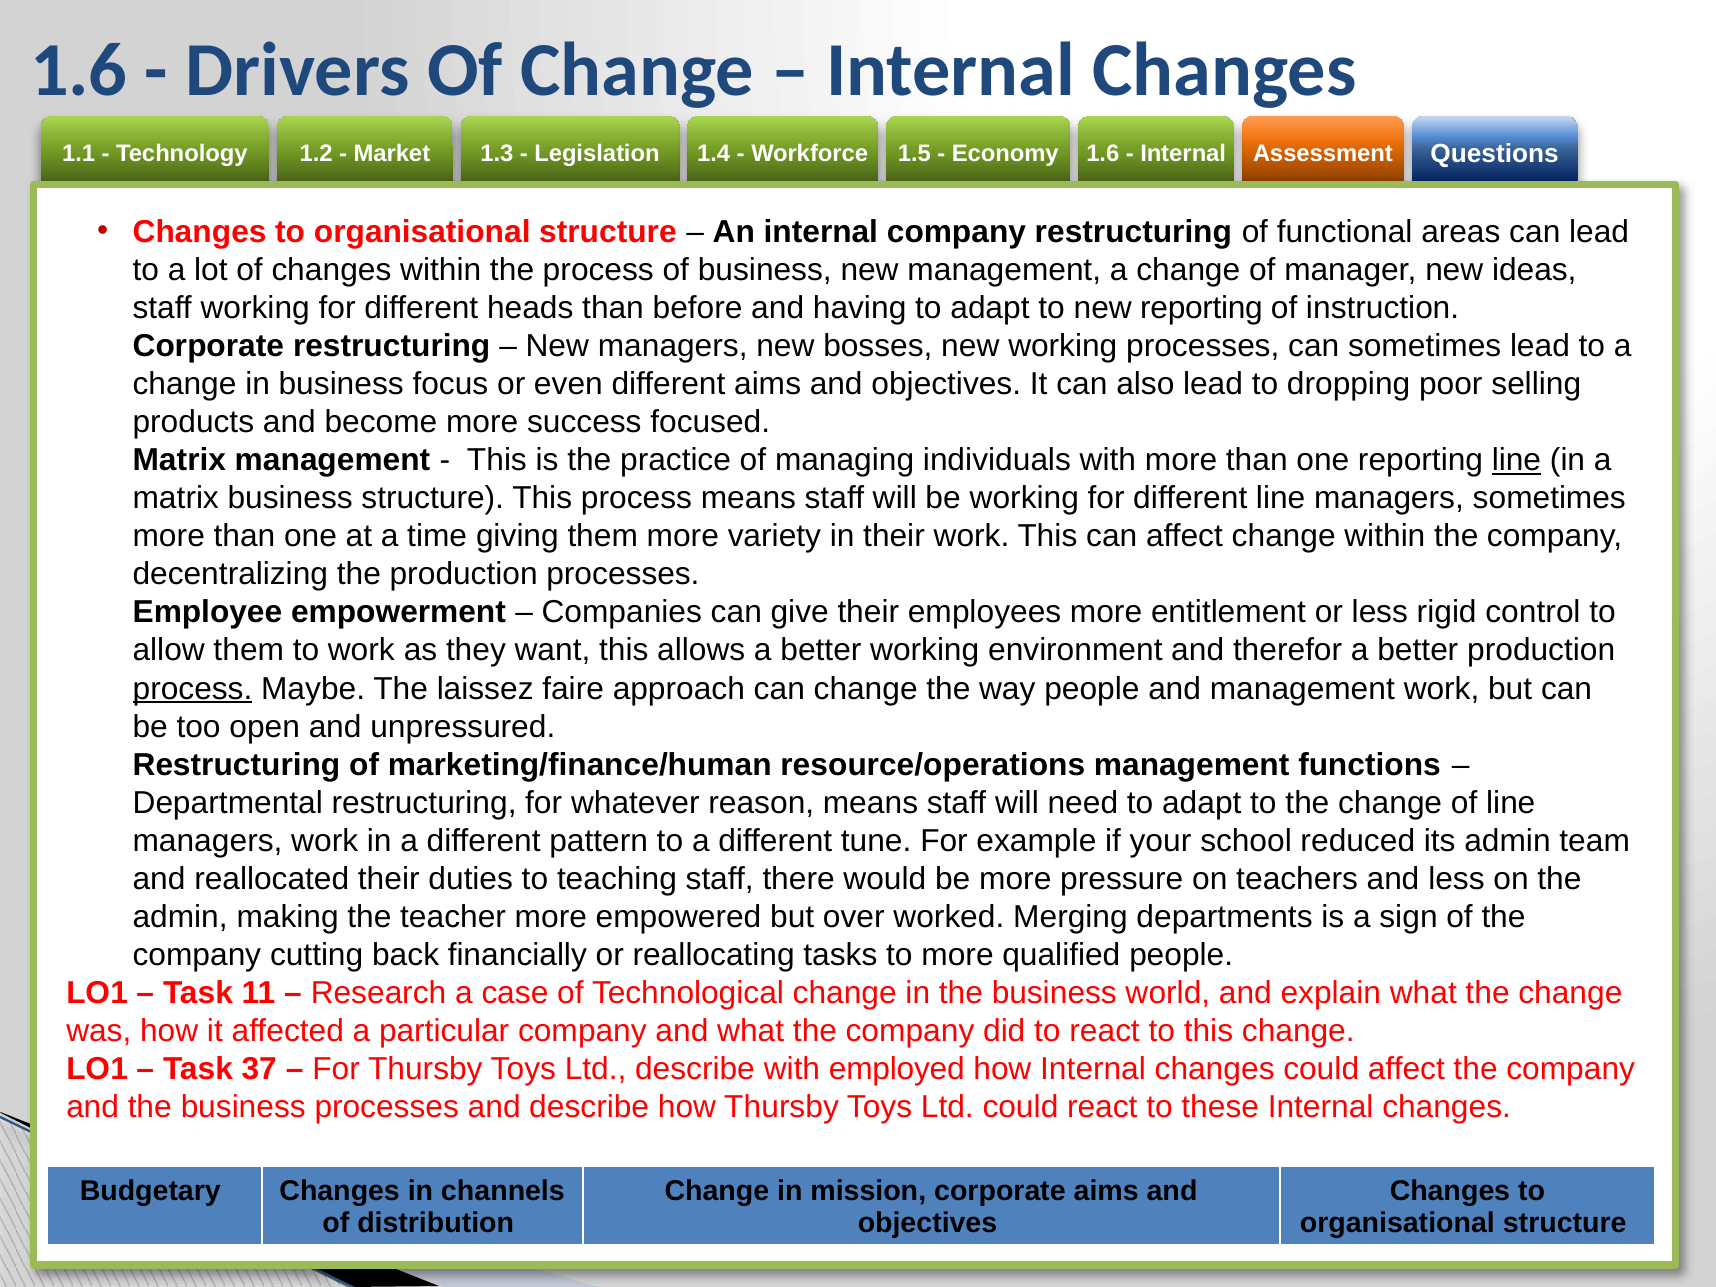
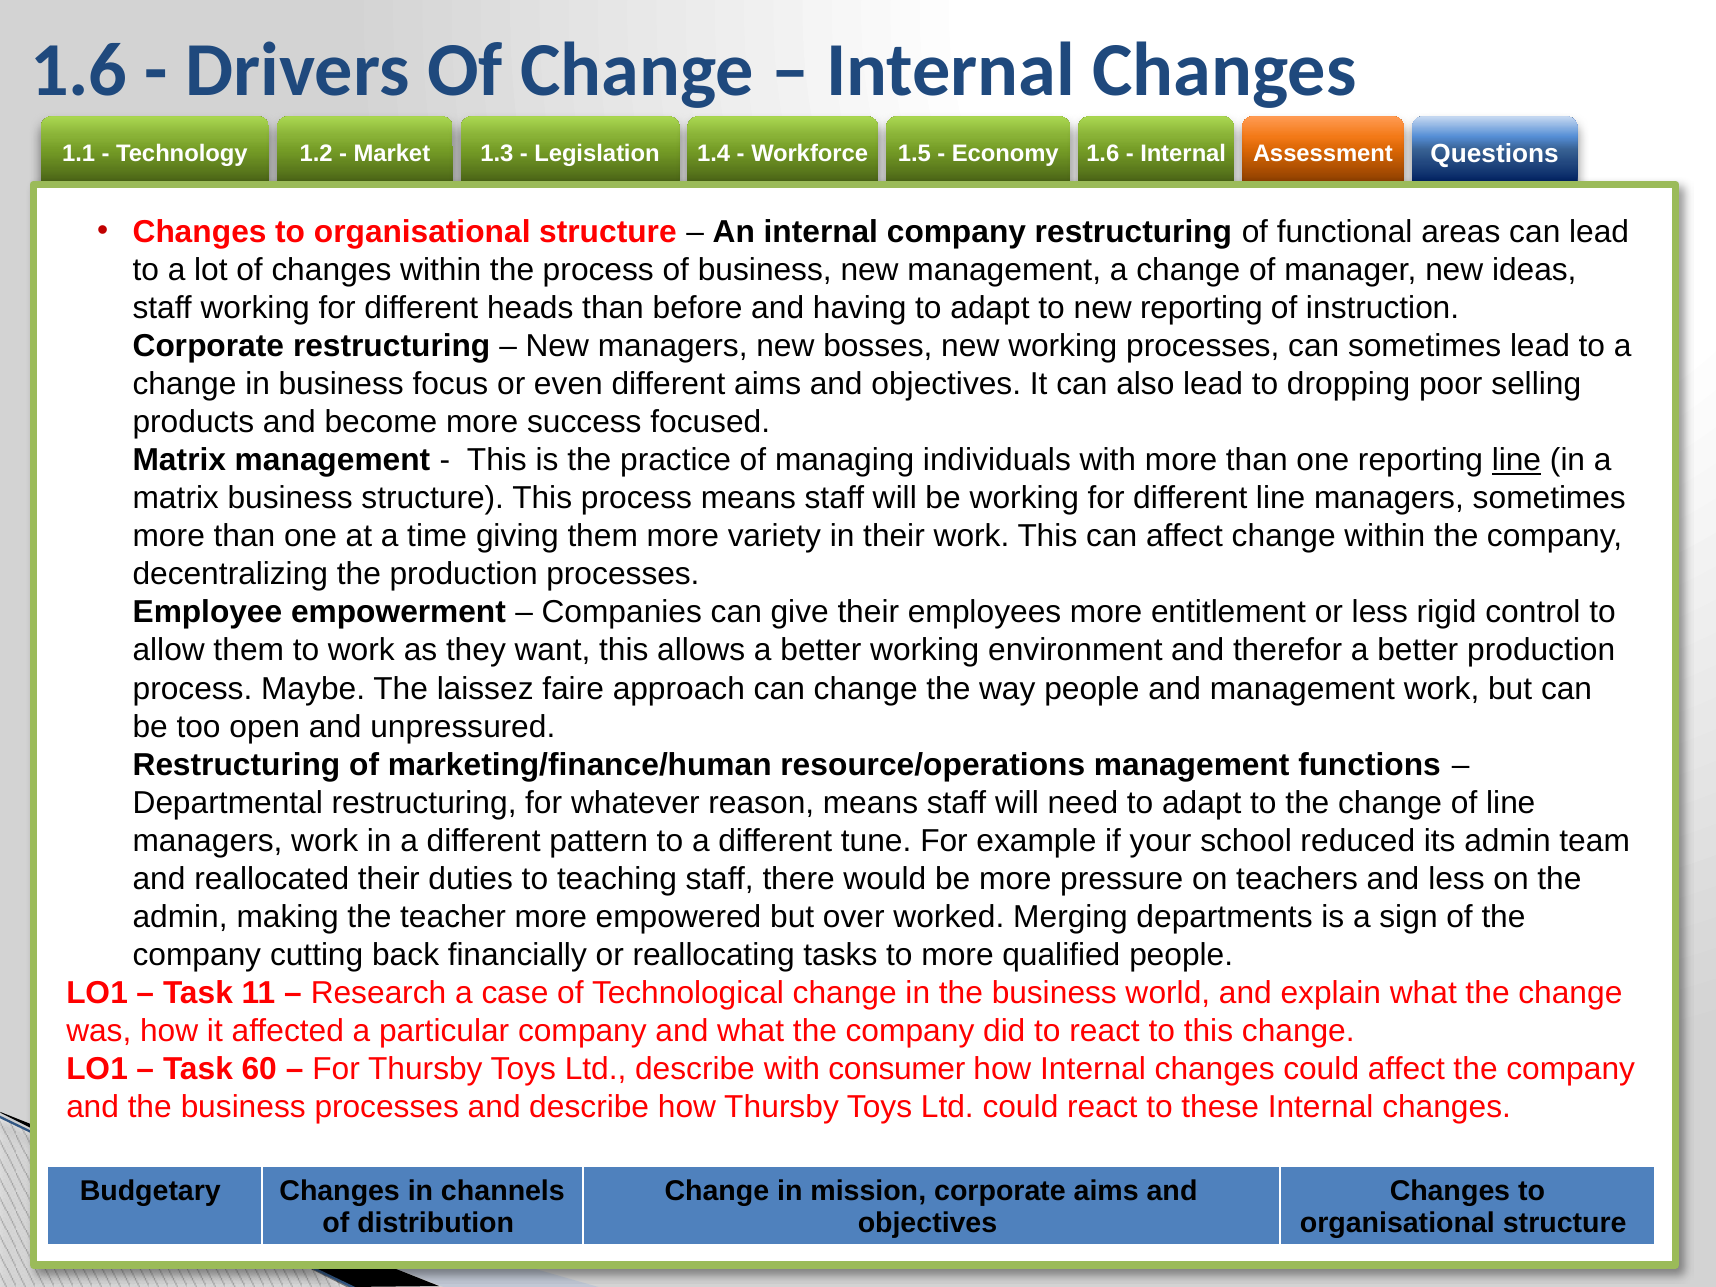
process at (193, 689) underline: present -> none
37: 37 -> 60
employed: employed -> consumer
